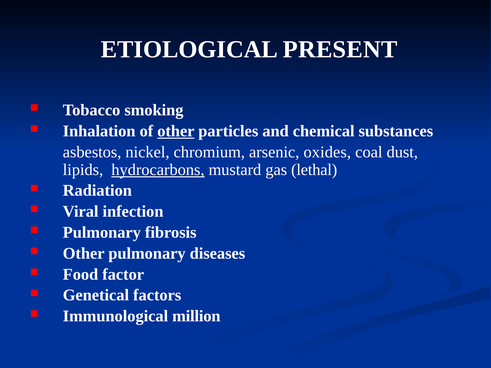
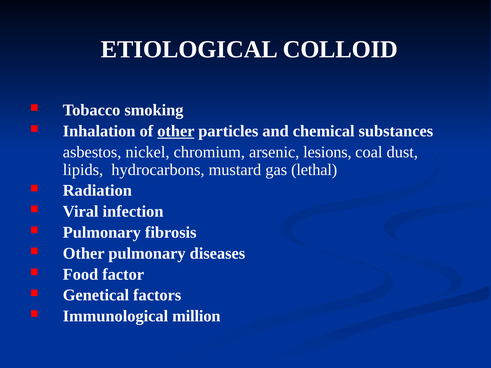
PRESENT: PRESENT -> COLLOID
oxides: oxides -> lesions
hydrocarbons underline: present -> none
